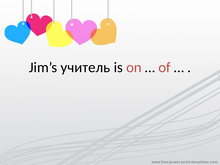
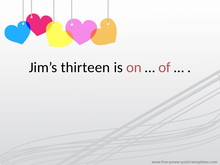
учитель: учитель -> thirteen
